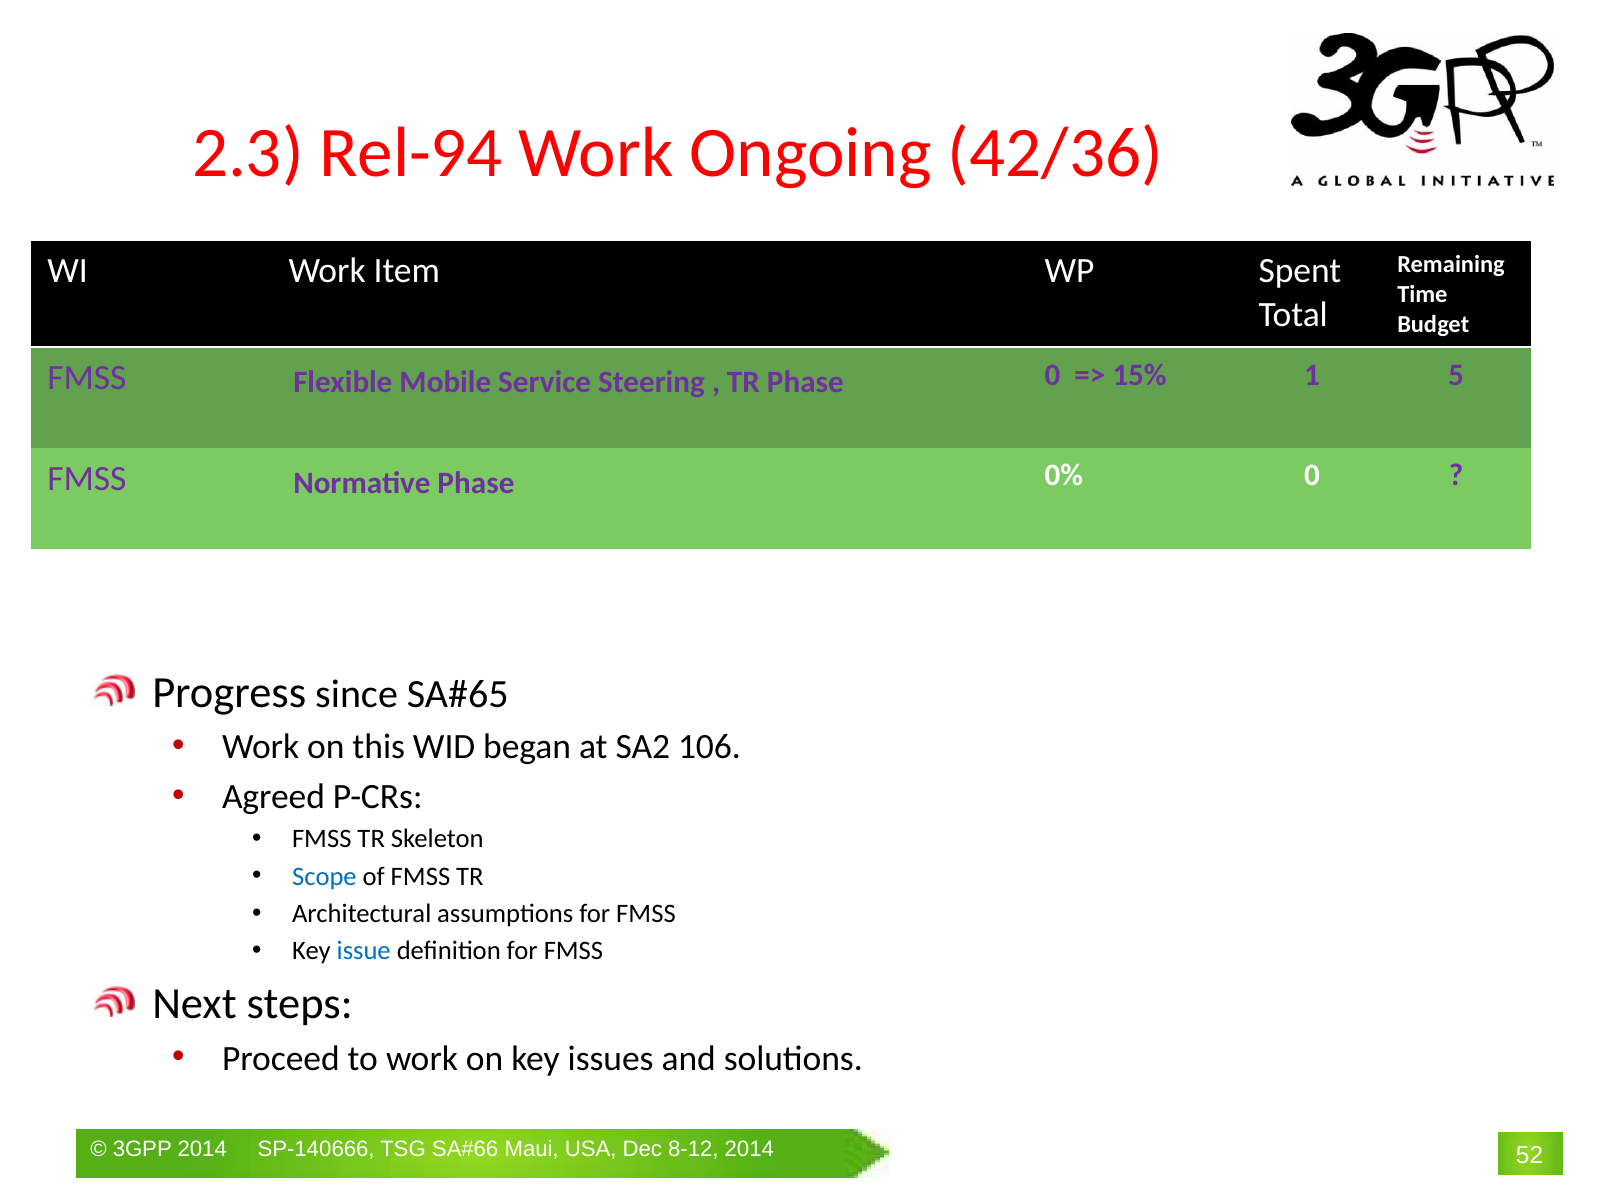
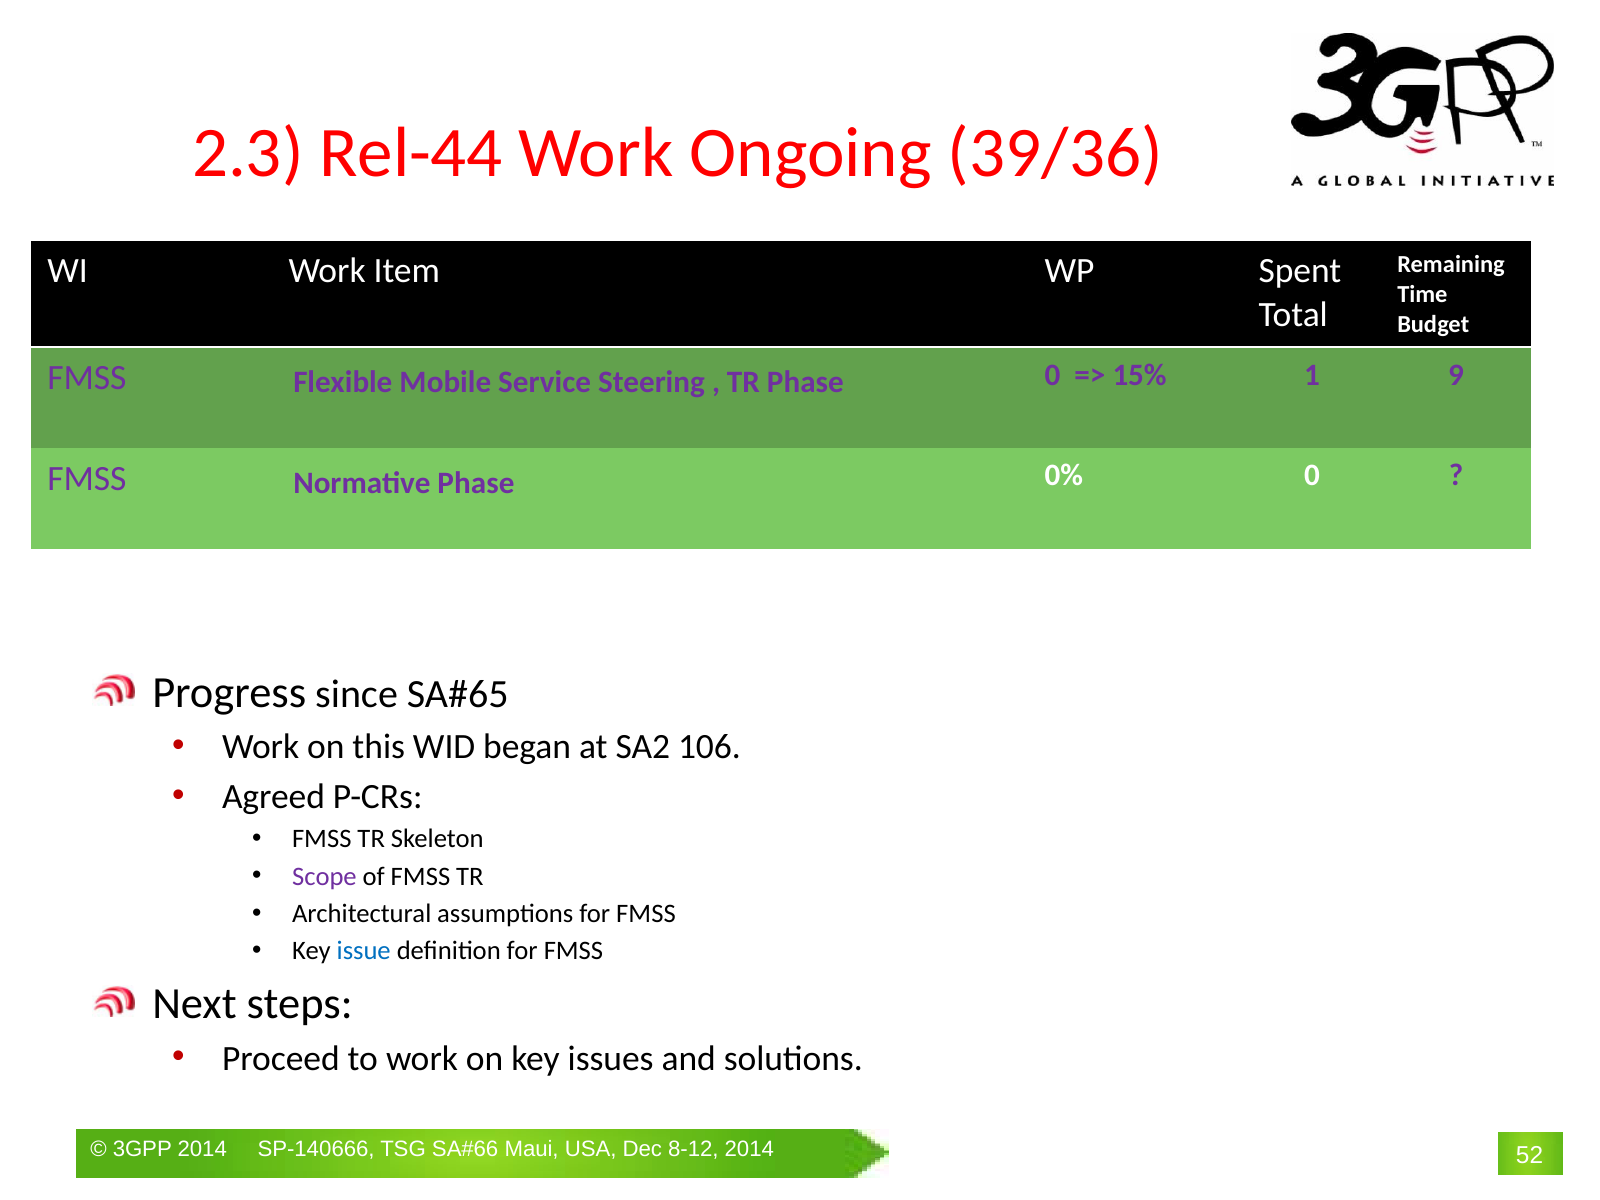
Rel-94: Rel-94 -> Rel-44
42/36: 42/36 -> 39/36
5: 5 -> 9
Scope colour: blue -> purple
